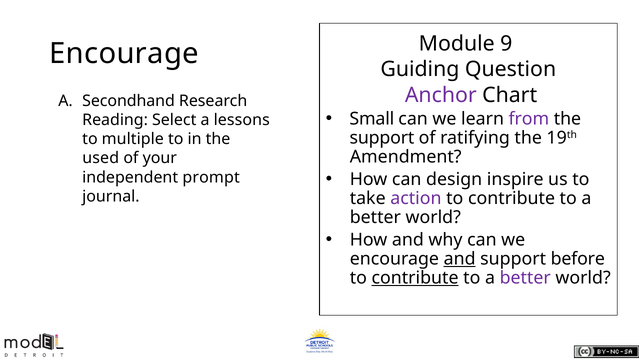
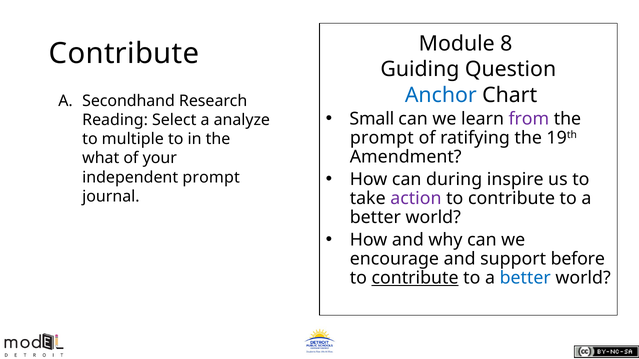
9: 9 -> 8
Encourage at (124, 54): Encourage -> Contribute
Anchor colour: purple -> blue
lessons: lessons -> analyze
support at (382, 138): support -> prompt
used: used -> what
design: design -> during
and at (460, 259) underline: present -> none
better at (525, 278) colour: purple -> blue
